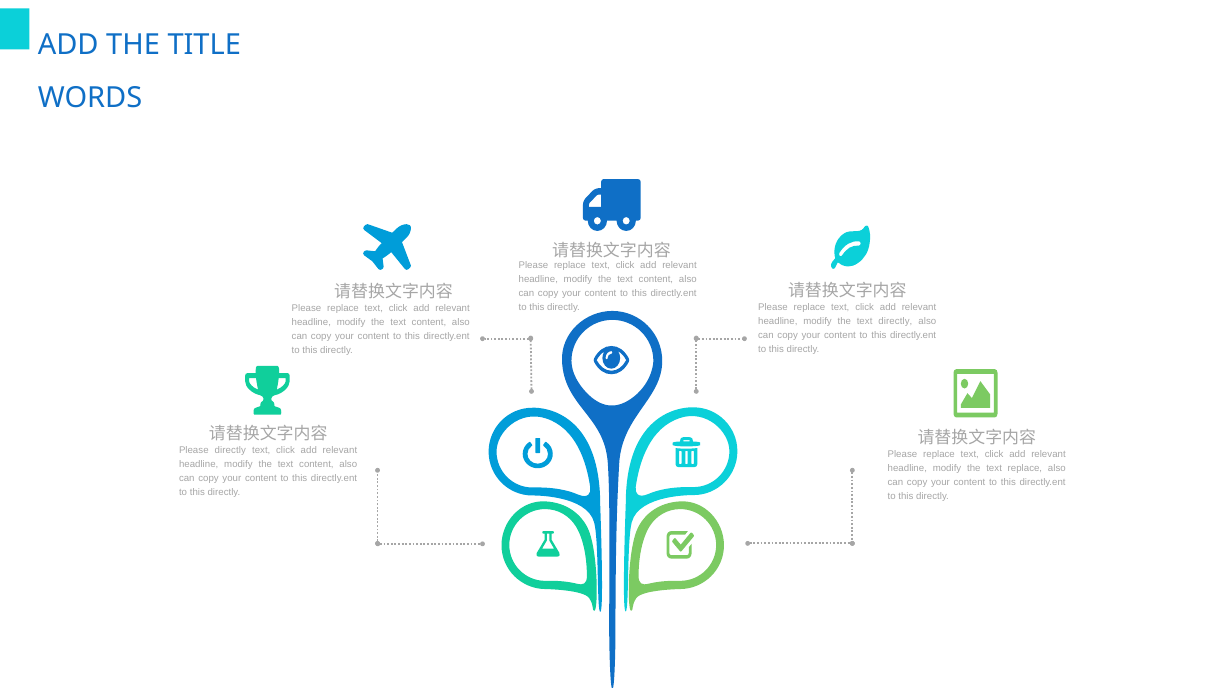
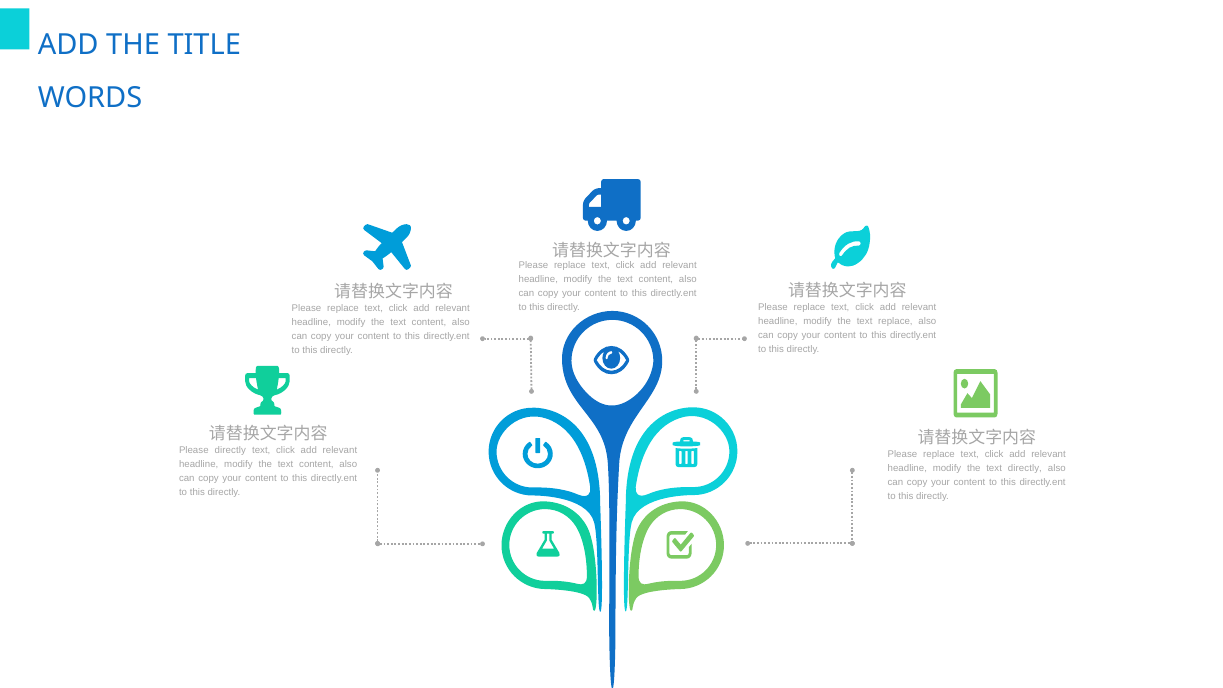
text directly: directly -> replace
text replace: replace -> directly
